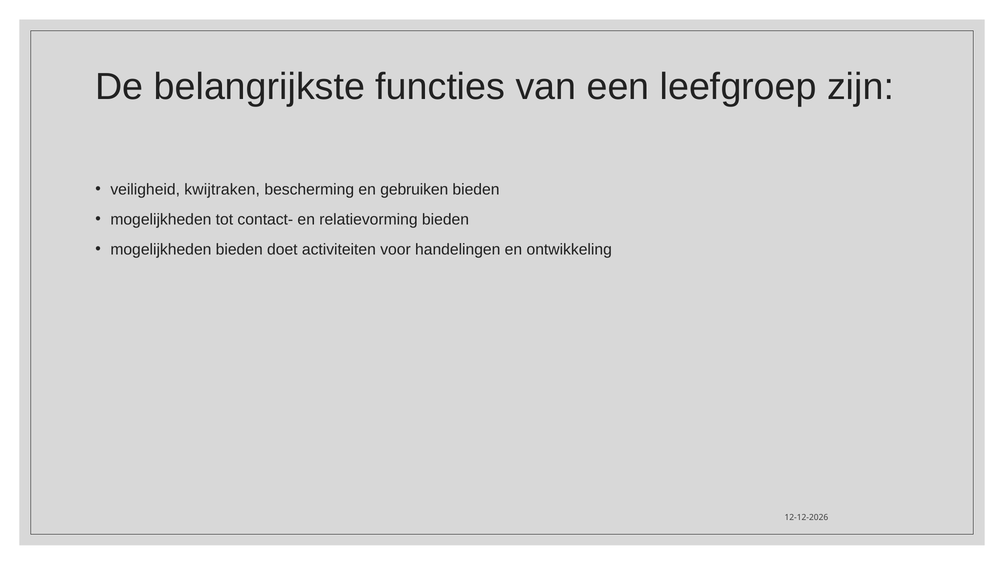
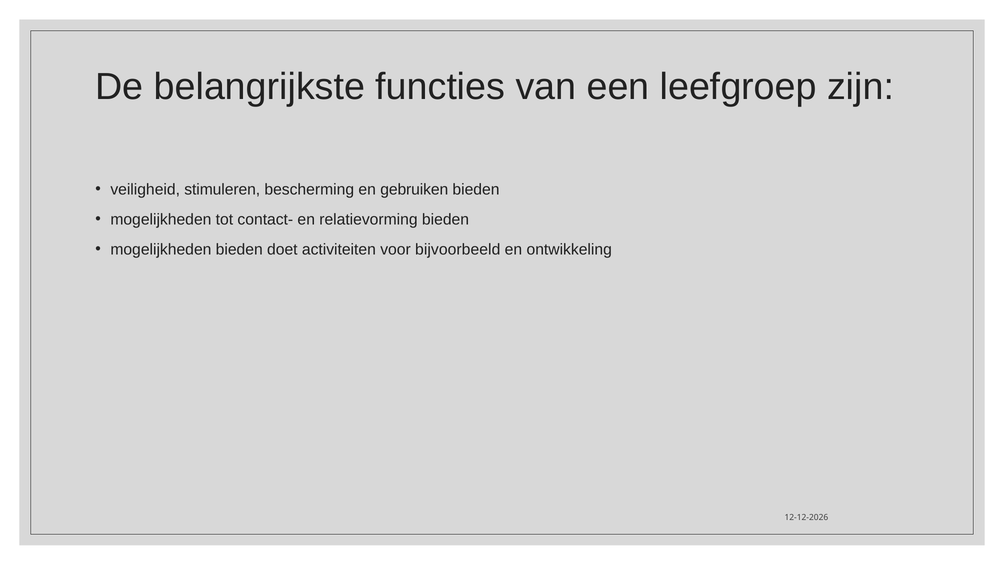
kwijtraken: kwijtraken -> stimuleren
handelingen: handelingen -> bijvoorbeeld
